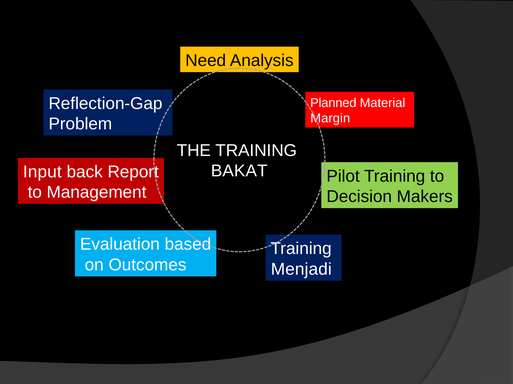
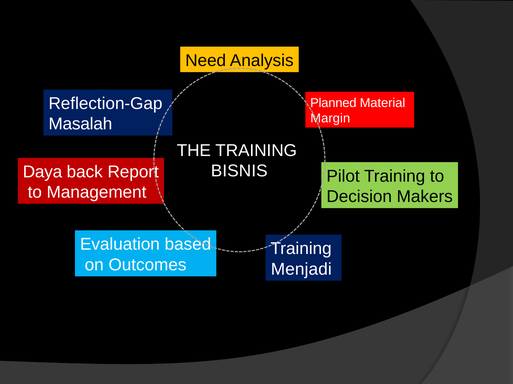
Problem: Problem -> Masalah
BAKAT: BAKAT -> BISNIS
Input: Input -> Daya
